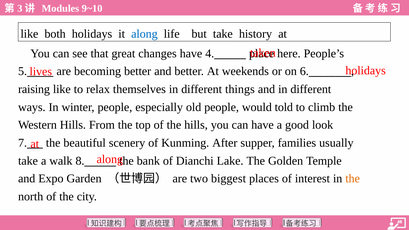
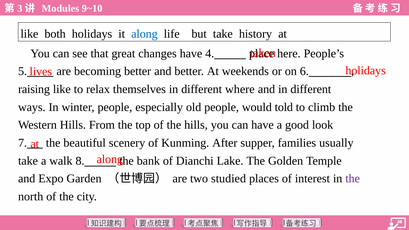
things: things -> where
biggest: biggest -> studied
the at (353, 179) colour: orange -> purple
